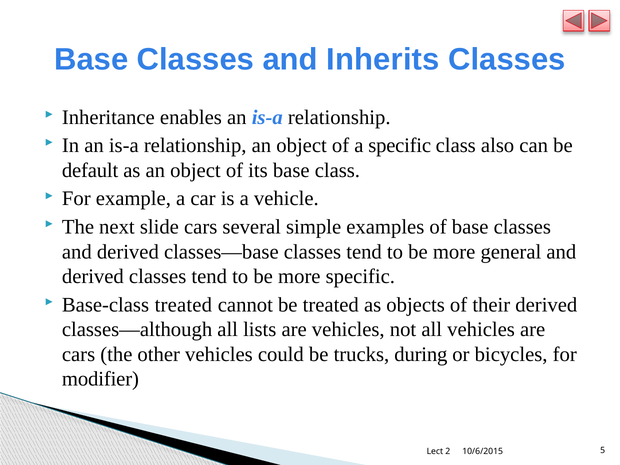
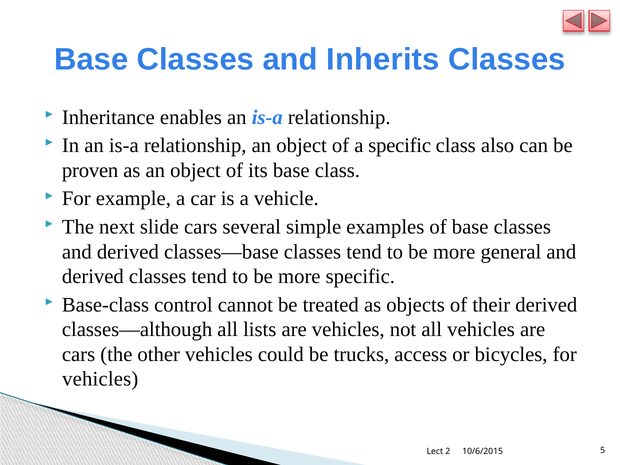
default: default -> proven
Base-class treated: treated -> control
during: during -> access
modifier at (100, 379): modifier -> vehicles
